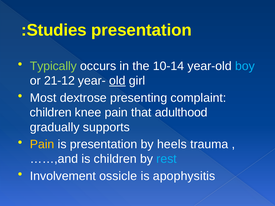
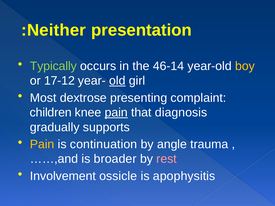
Studies: Studies -> Neither
10-14: 10-14 -> 46-14
boy colour: light blue -> yellow
21-12: 21-12 -> 17-12
pain at (116, 113) underline: none -> present
adulthood: adulthood -> diagnosis
is presentation: presentation -> continuation
heels: heels -> angle
is children: children -> broader
rest colour: light blue -> pink
